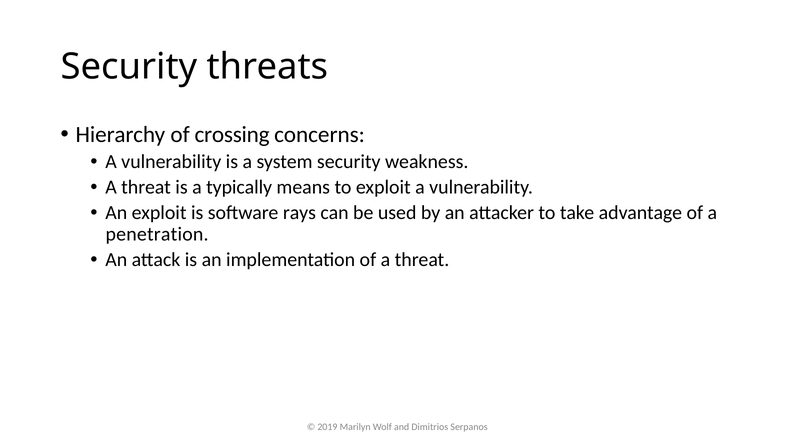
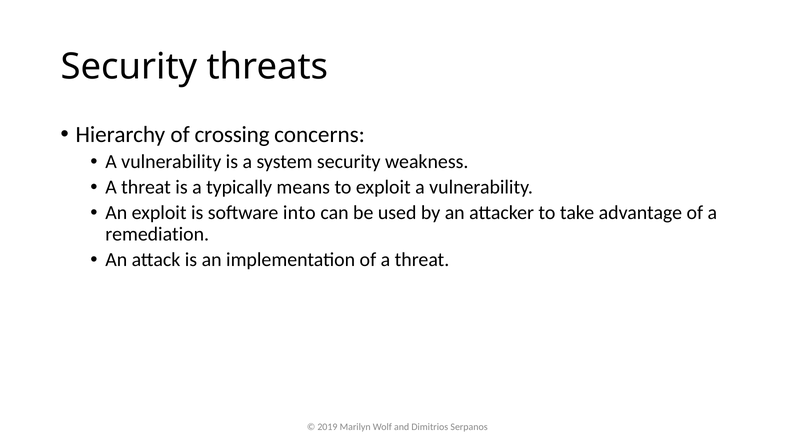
rays: rays -> into
penetration: penetration -> remediation
